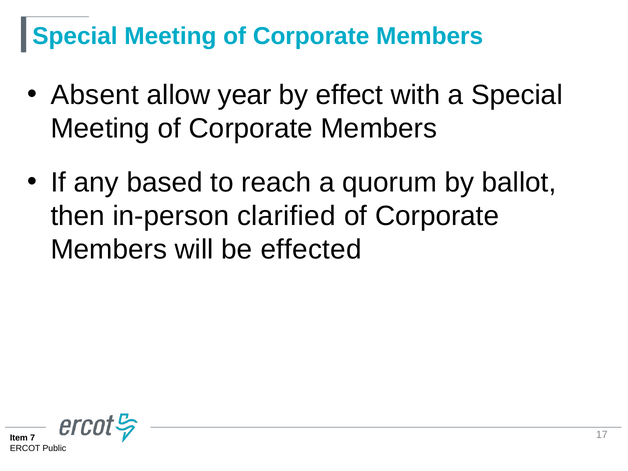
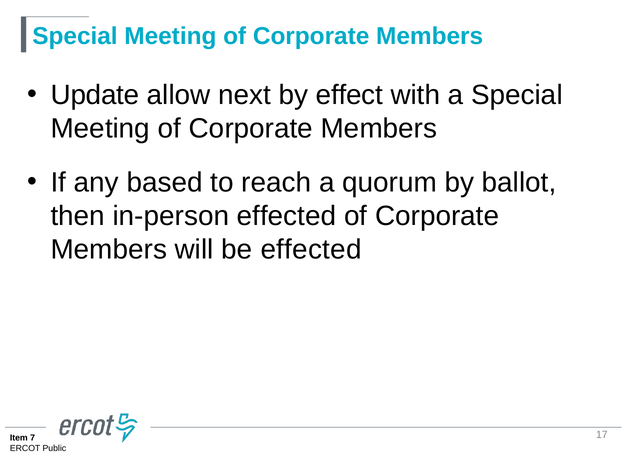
Absent: Absent -> Update
year: year -> next
in-person clarified: clarified -> effected
